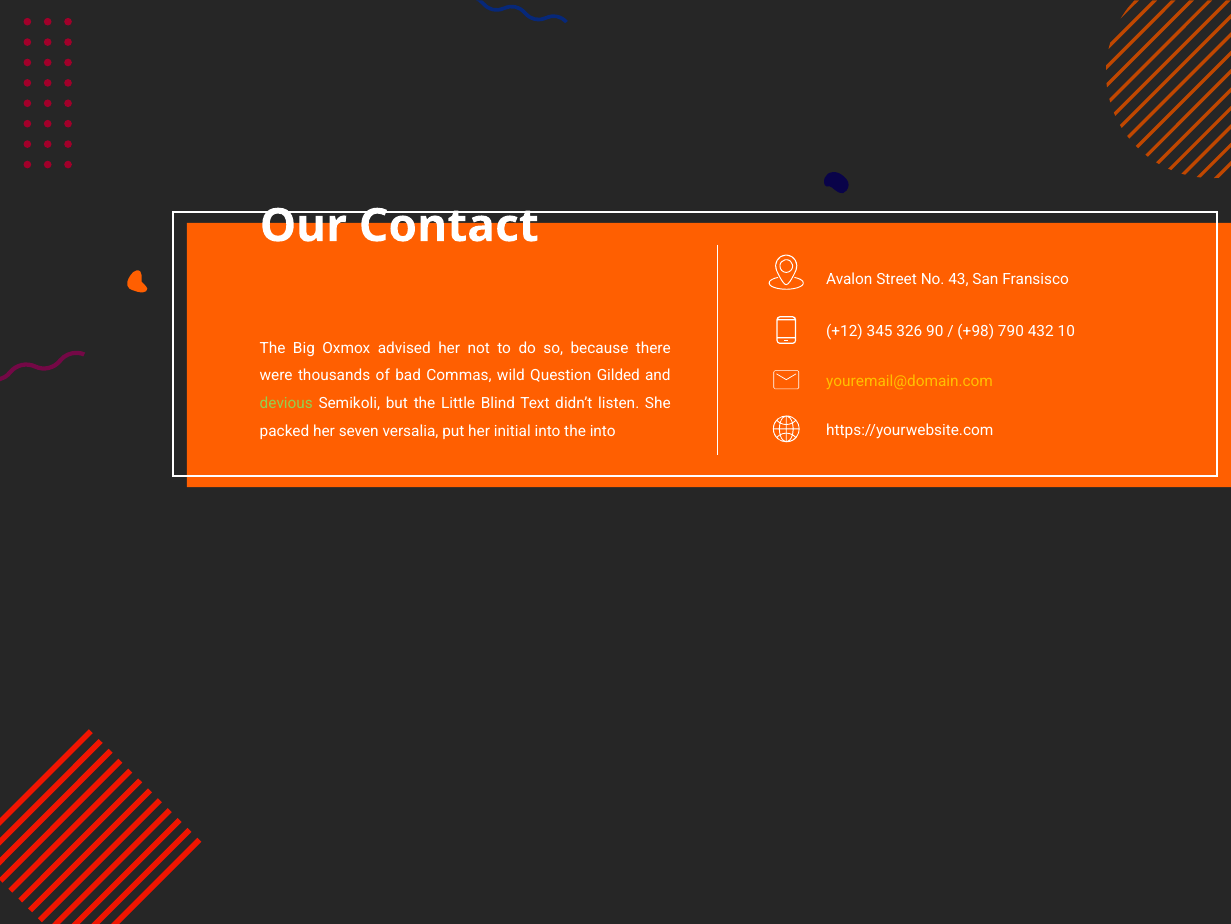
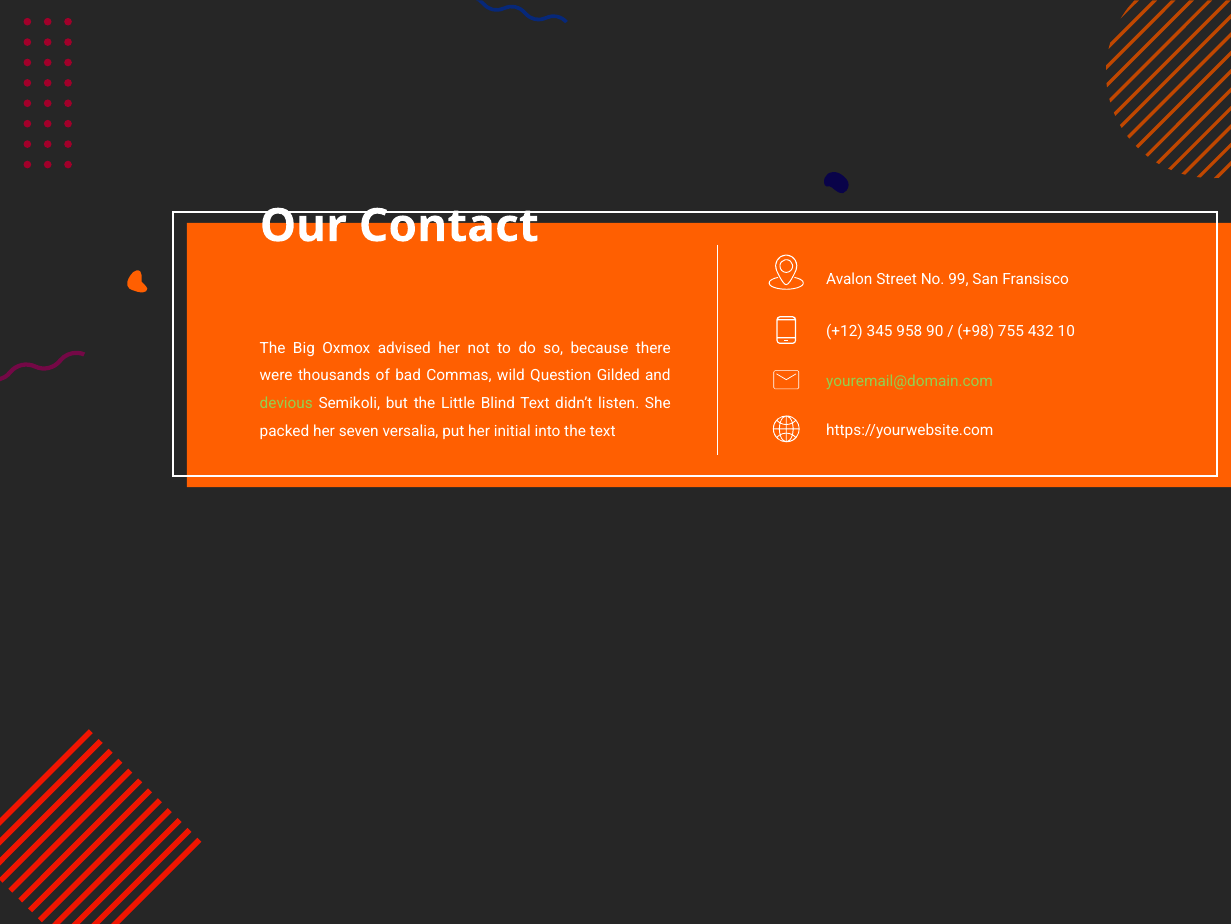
43: 43 -> 99
326: 326 -> 958
790: 790 -> 755
youremail@domain.com colour: yellow -> light green
the into: into -> text
